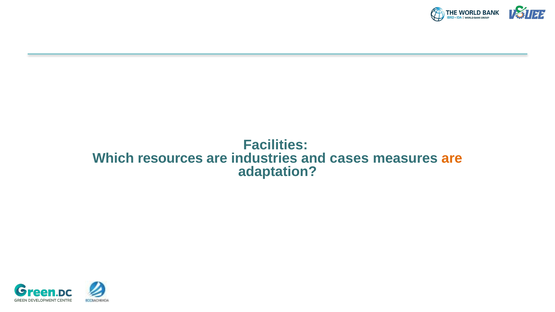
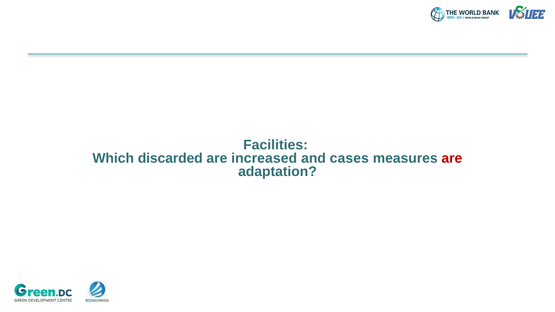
resources: resources -> discarded
industries: industries -> increased
are at (452, 158) colour: orange -> red
